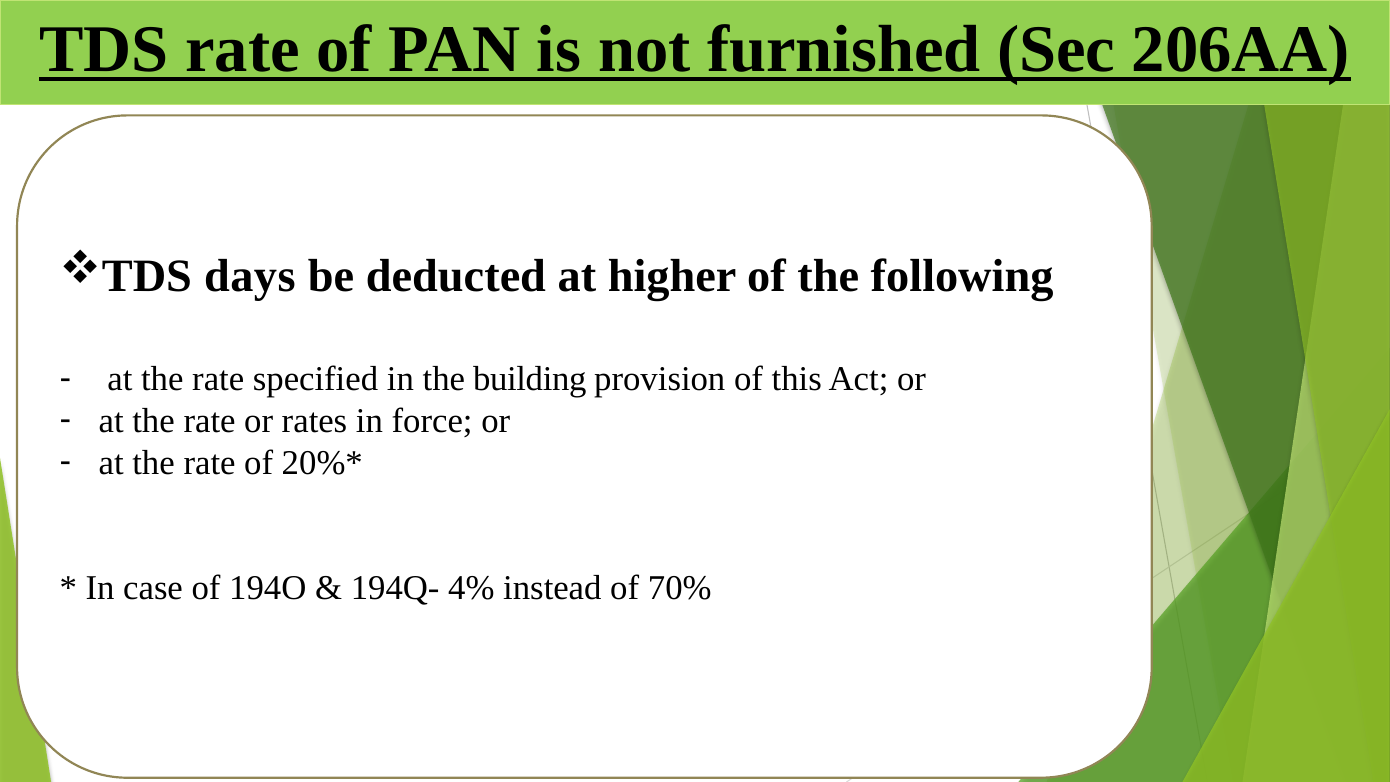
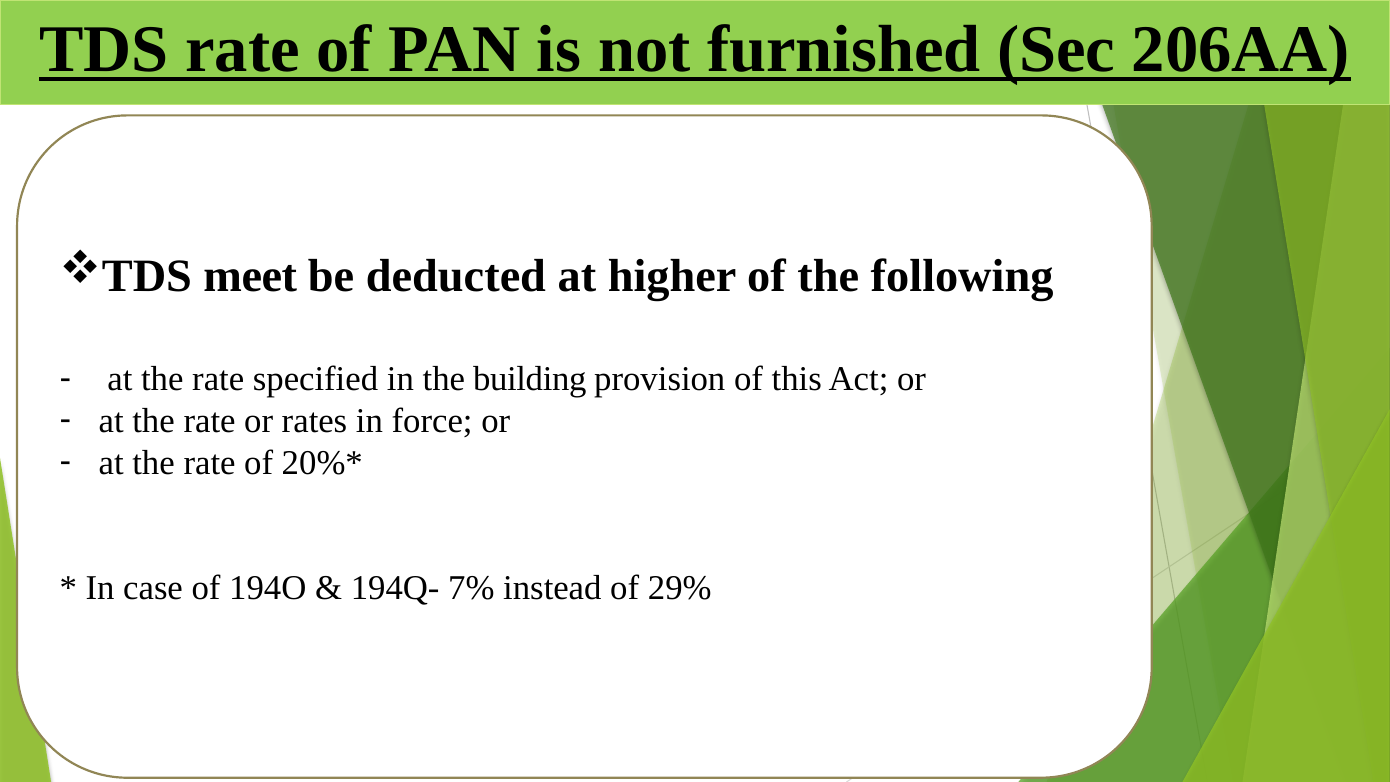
days: days -> meet
4%: 4% -> 7%
70%: 70% -> 29%
